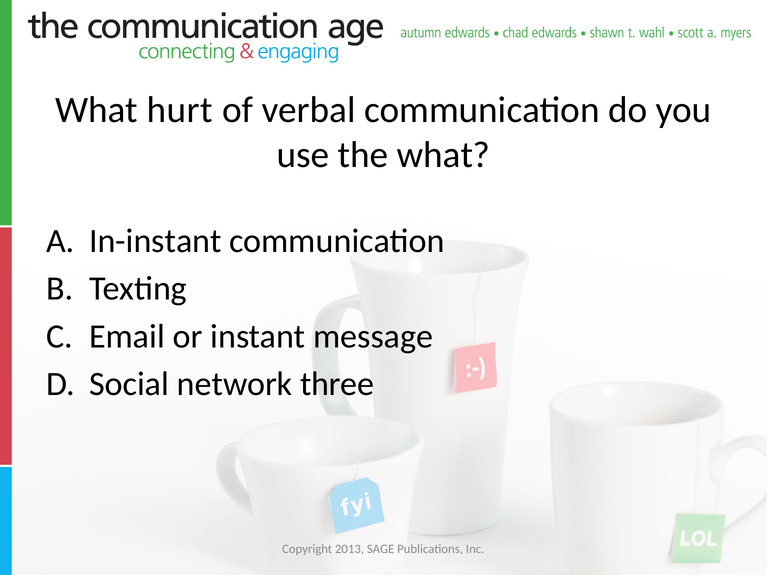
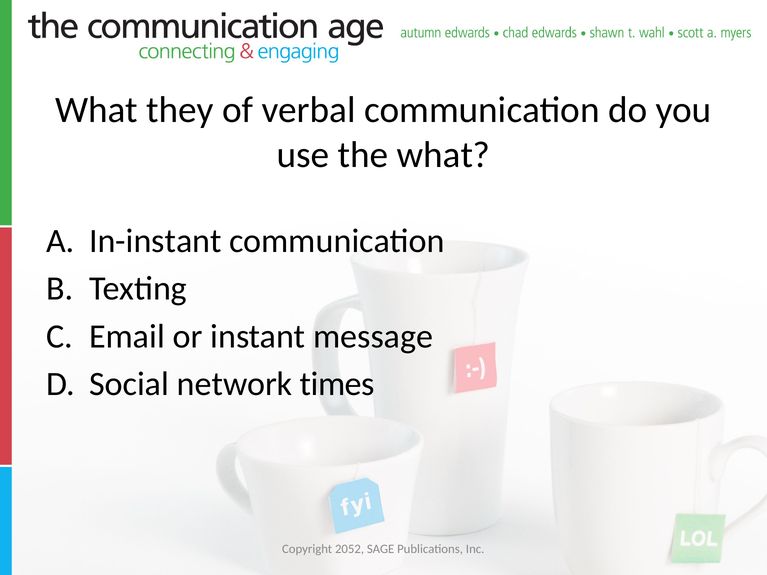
hurt: hurt -> they
three: three -> times
2013: 2013 -> 2052
